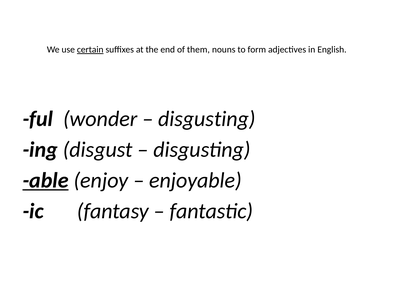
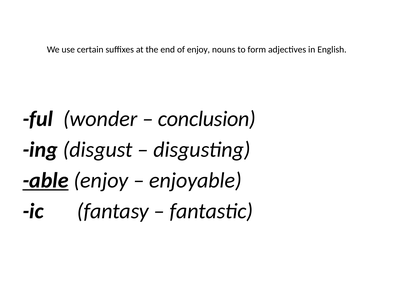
certain underline: present -> none
of them: them -> enjoy
disgusting at (207, 119): disgusting -> conclusion
